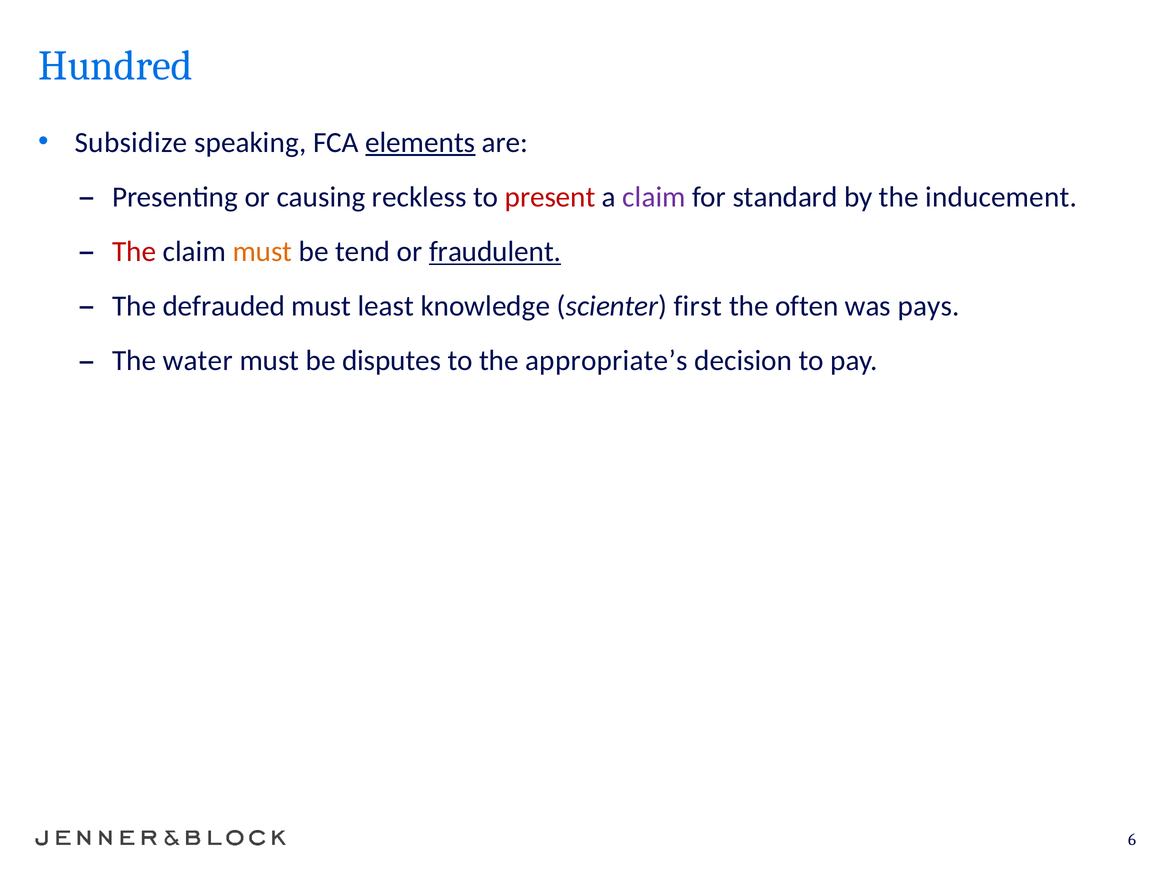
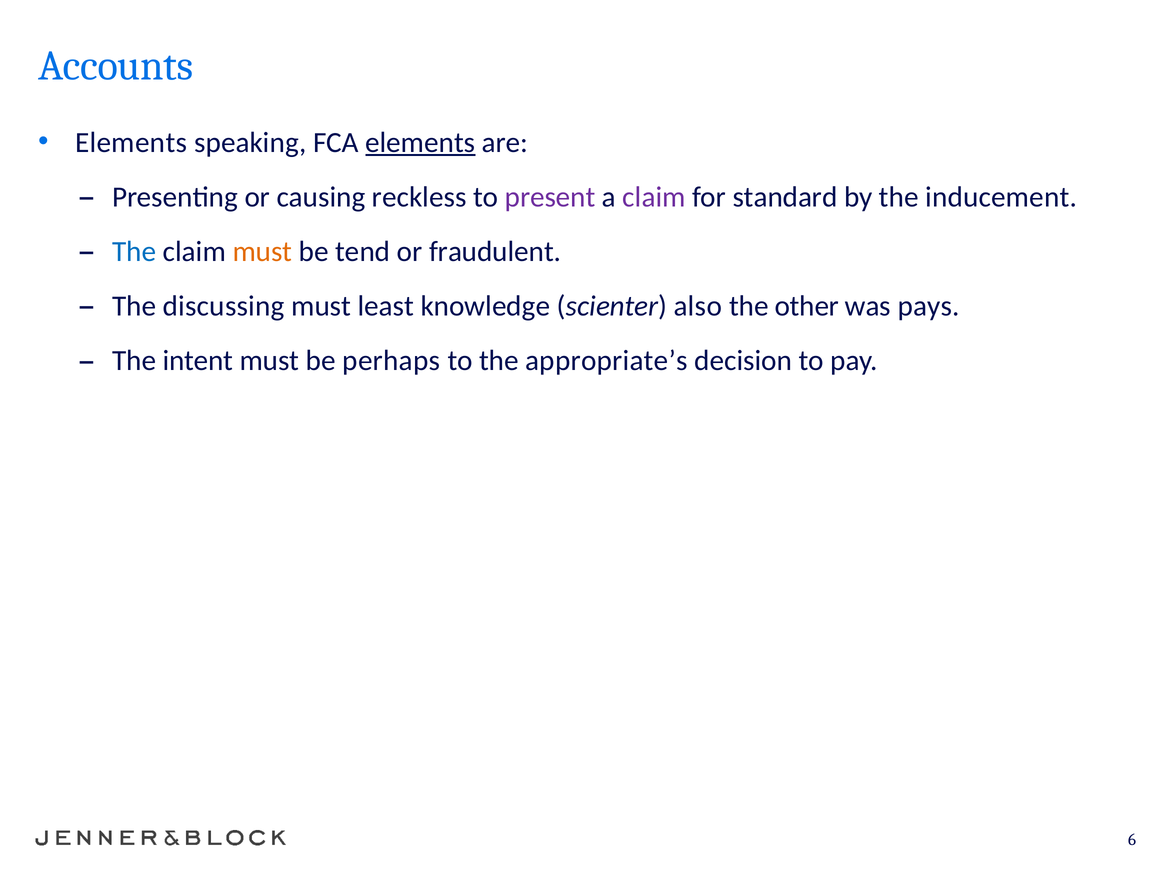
Hundred: Hundred -> Accounts
Subsidize at (131, 142): Subsidize -> Elements
present colour: red -> purple
The at (134, 252) colour: red -> blue
fraudulent underline: present -> none
defrauded: defrauded -> discussing
first: first -> also
often: often -> other
water: water -> intent
disputes: disputes -> perhaps
